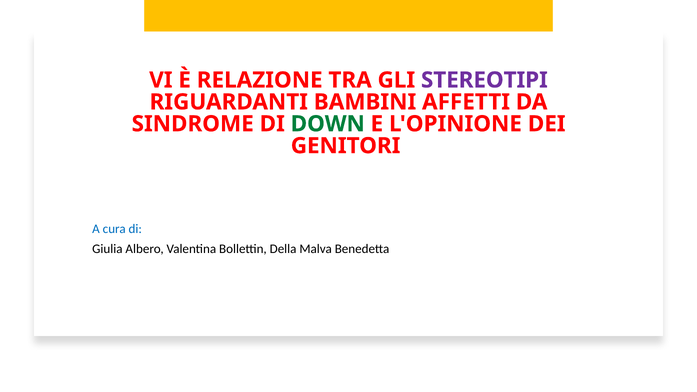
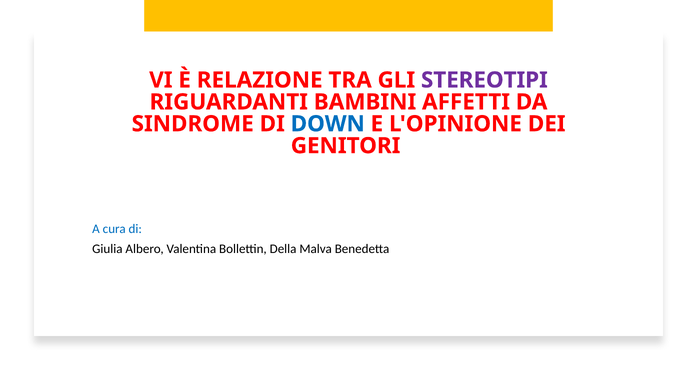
DOWN colour: green -> blue
